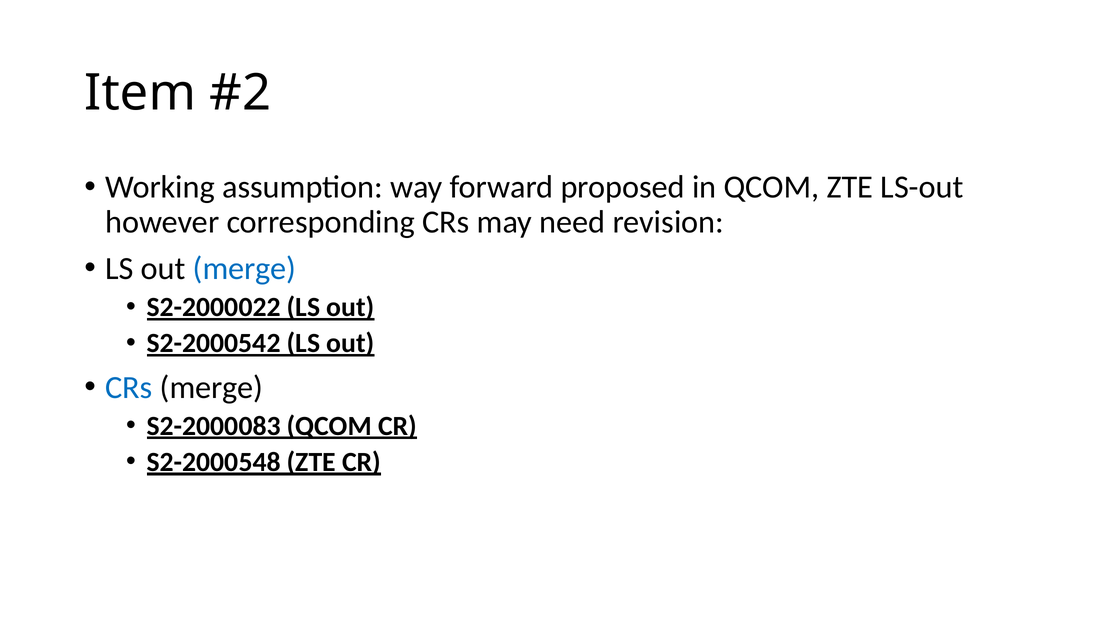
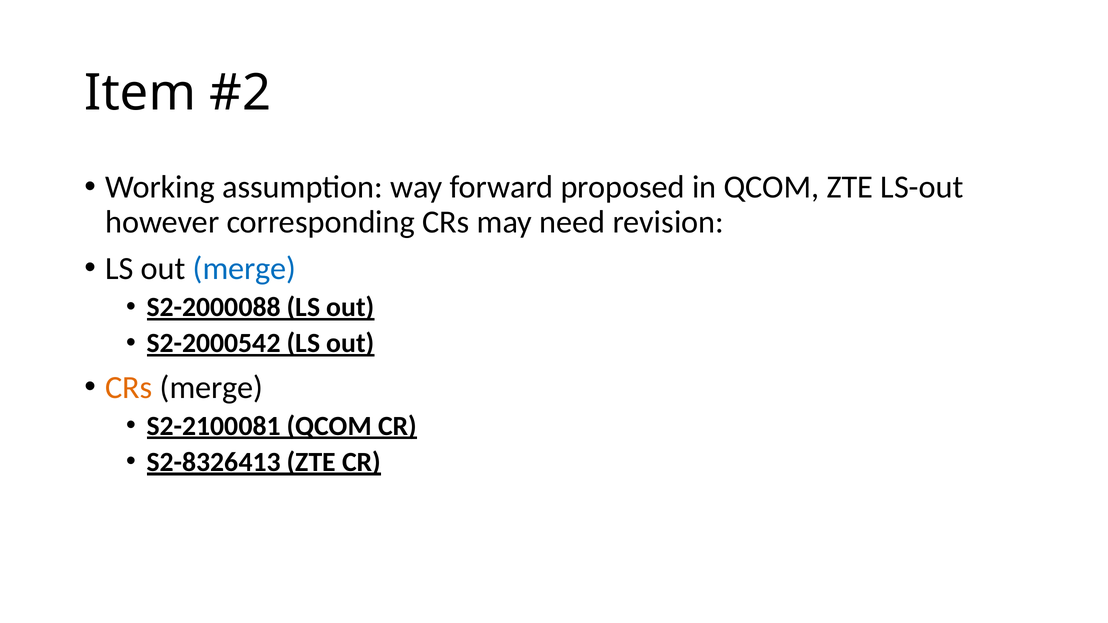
S2-2000022: S2-2000022 -> S2-2000088
CRs at (129, 388) colour: blue -> orange
S2-2000083: S2-2000083 -> S2-2100081
S2-2000548: S2-2000548 -> S2-8326413
